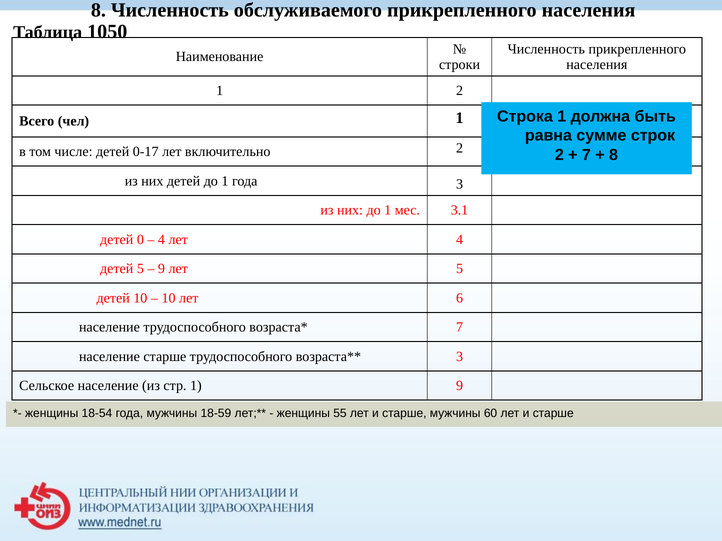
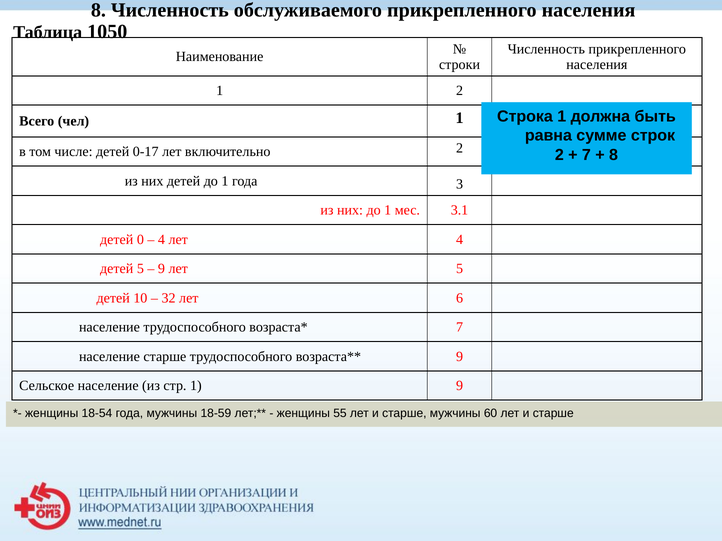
10 at (169, 298): 10 -> 32
3 at (460, 357): 3 -> 9
